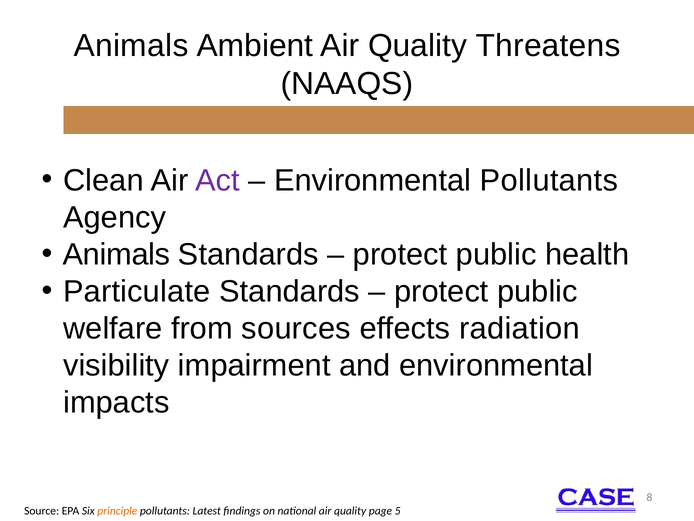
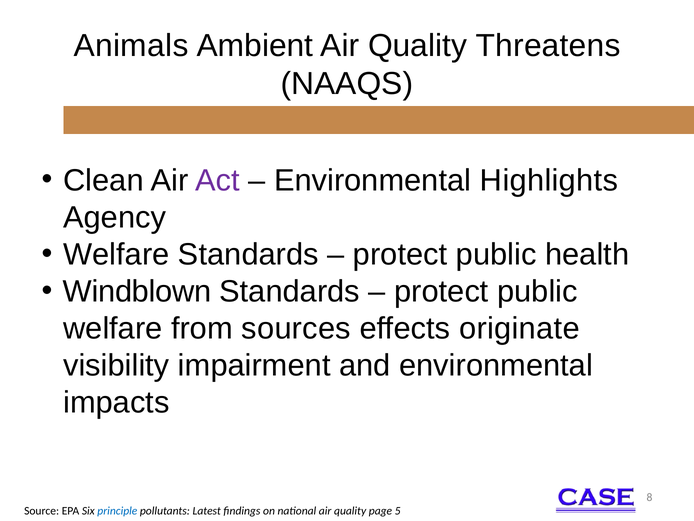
Environmental Pollutants: Pollutants -> Highlights
Animals at (116, 254): Animals -> Welfare
Particulate: Particulate -> Windblown
radiation: radiation -> originate
principle colour: orange -> blue
